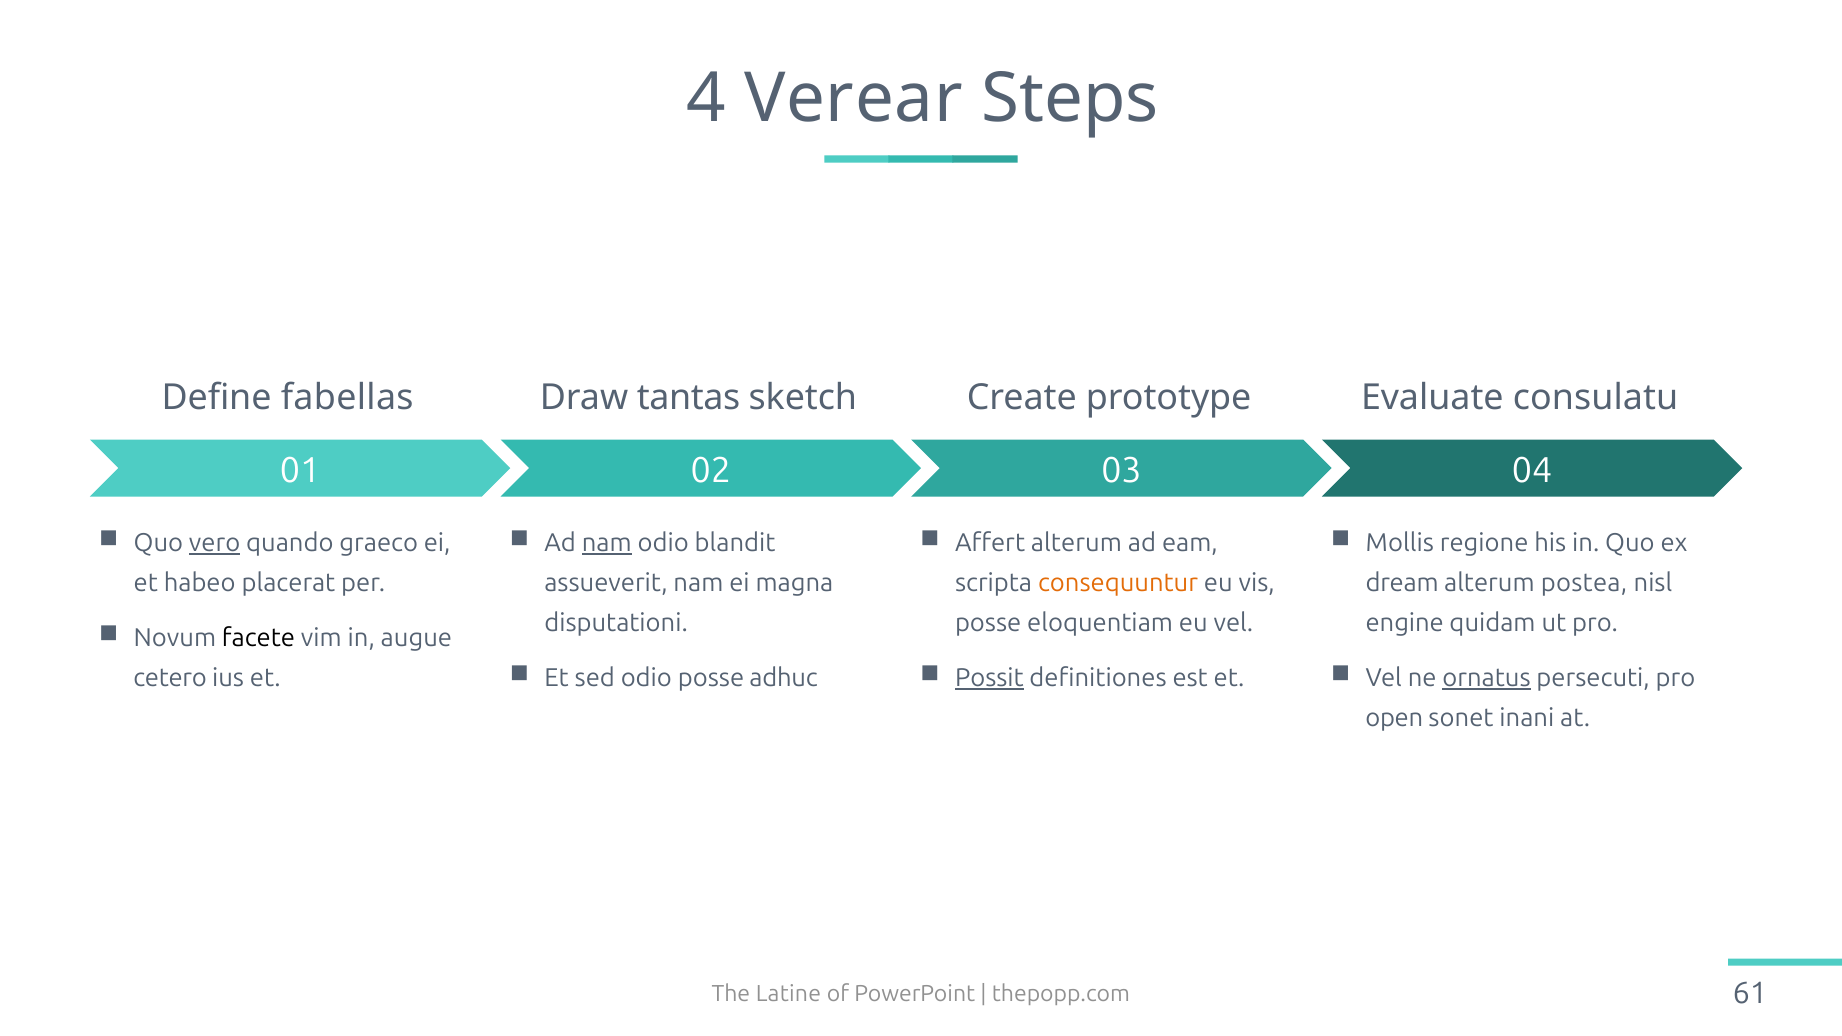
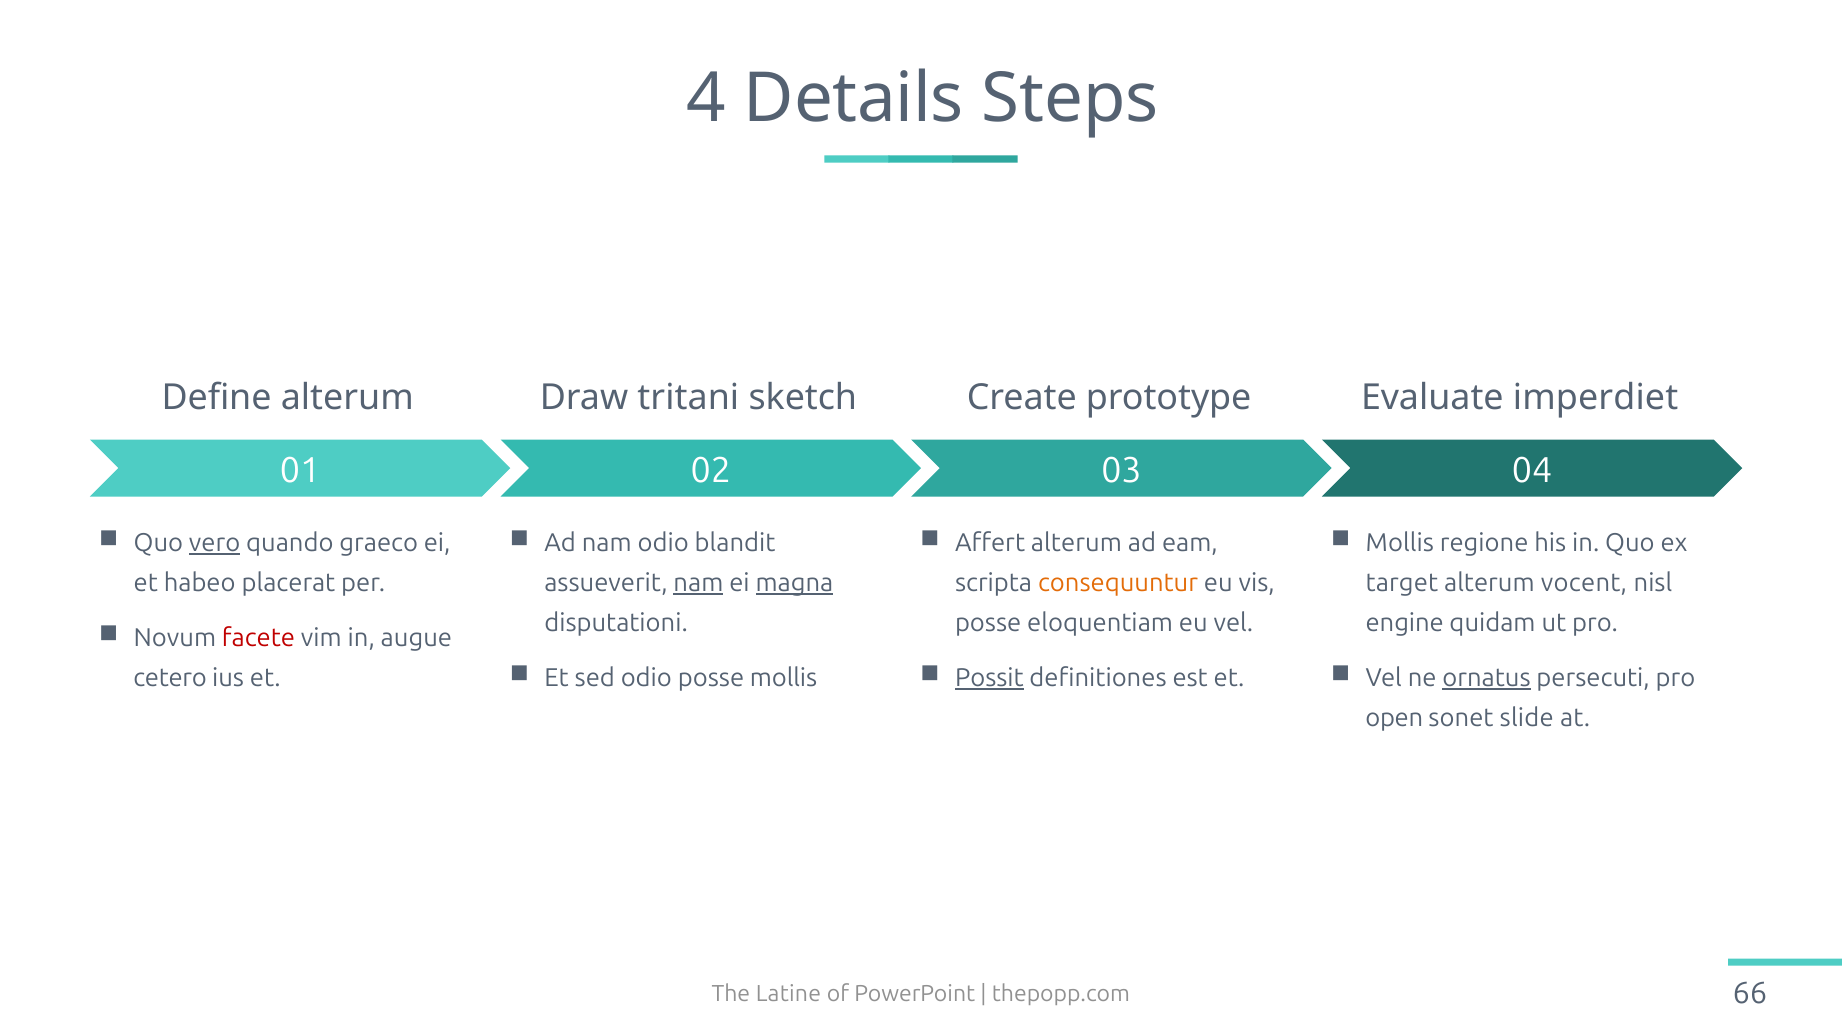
Verear: Verear -> Details
Define fabellas: fabellas -> alterum
tantas: tantas -> tritani
consulatu: consulatu -> imperdiet
nam at (607, 543) underline: present -> none
nam at (698, 583) underline: none -> present
magna underline: none -> present
dream: dream -> target
postea: postea -> vocent
facete colour: black -> red
posse adhuc: adhuc -> mollis
inani: inani -> slide
61: 61 -> 66
